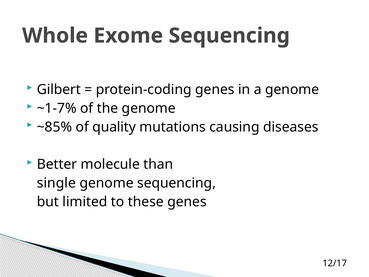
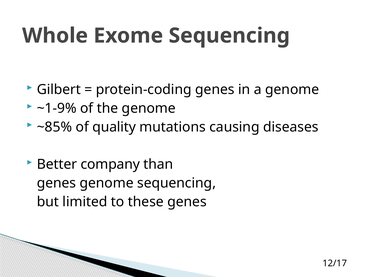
~1-7%: ~1-7% -> ~1-9%
molecule: molecule -> company
single at (56, 183): single -> genes
